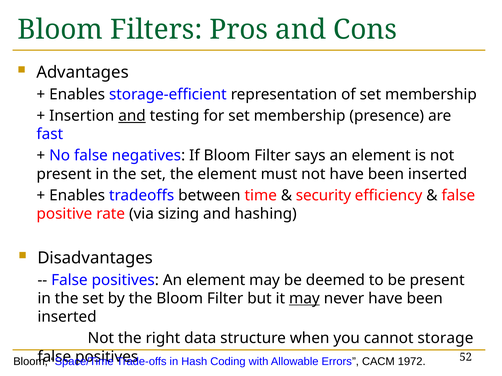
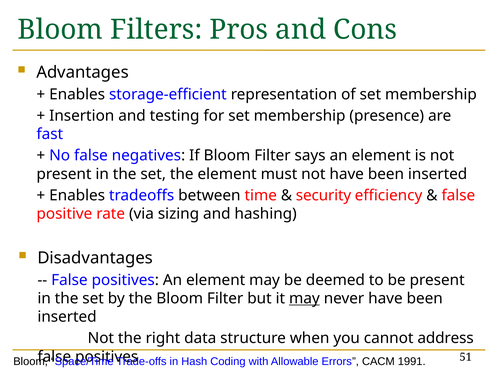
and at (132, 116) underline: present -> none
storage: storage -> address
52: 52 -> 51
1972: 1972 -> 1991
